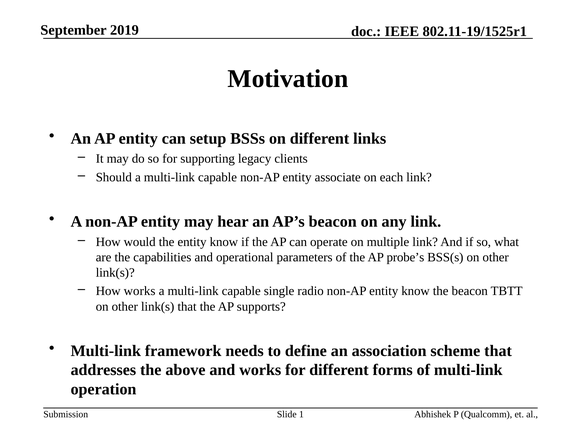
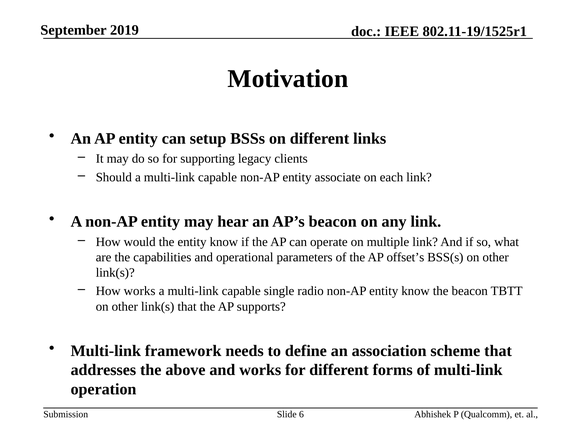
probe’s: probe’s -> offset’s
1: 1 -> 6
